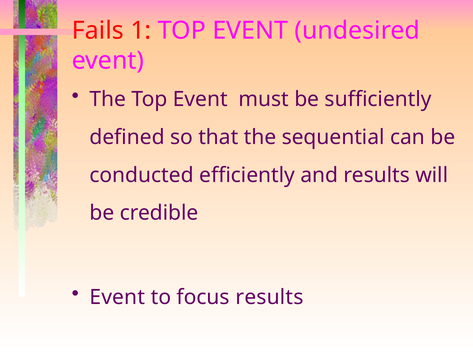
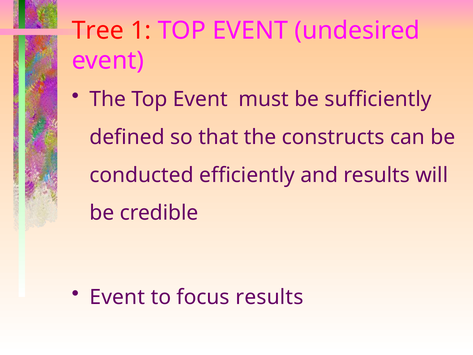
Fails: Fails -> Tree
sequential: sequential -> constructs
